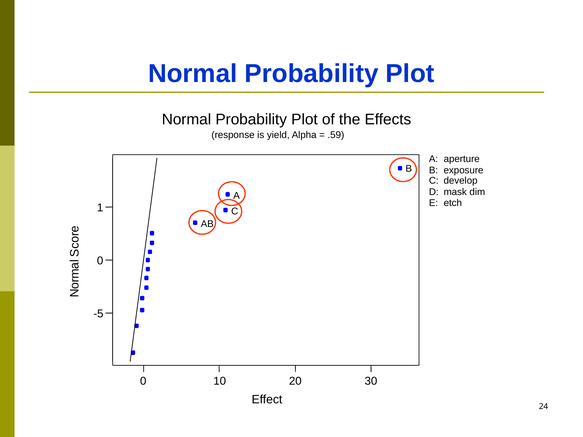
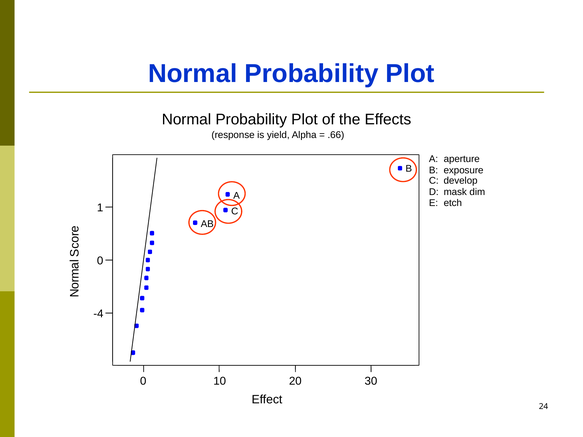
.59: .59 -> .66
-5: -5 -> -4
